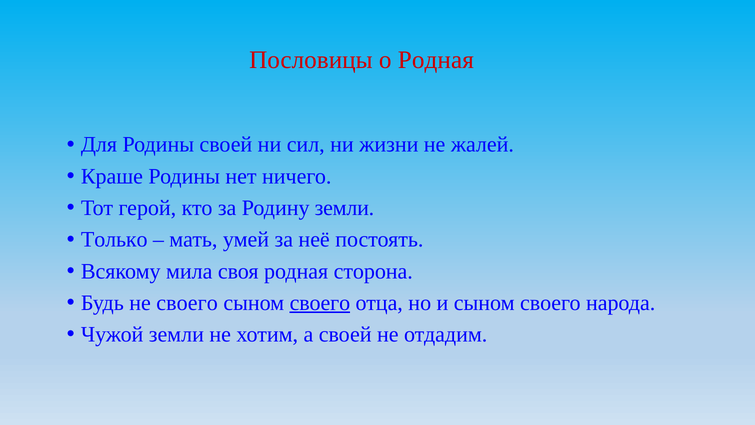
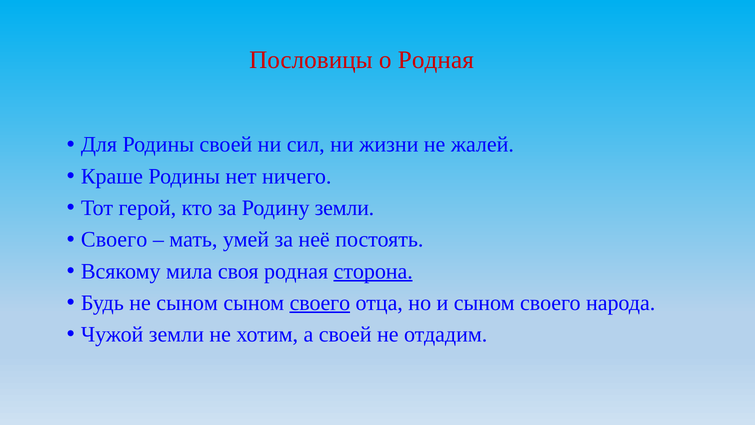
Только at (114, 239): Только -> Своего
сторона underline: none -> present
не своего: своего -> сыном
